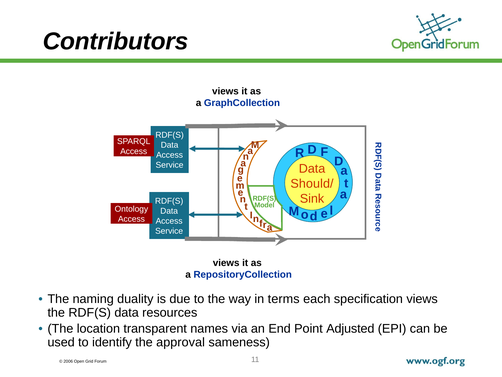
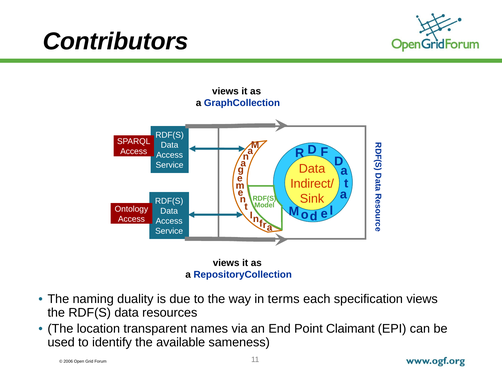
Should/: Should/ -> Indirect/
Adjusted: Adjusted -> Claimant
approval: approval -> available
